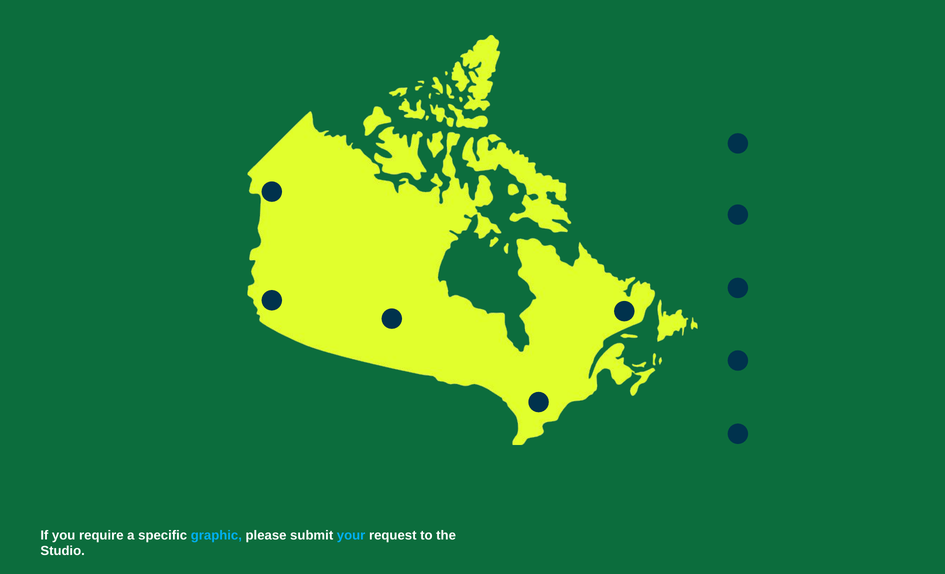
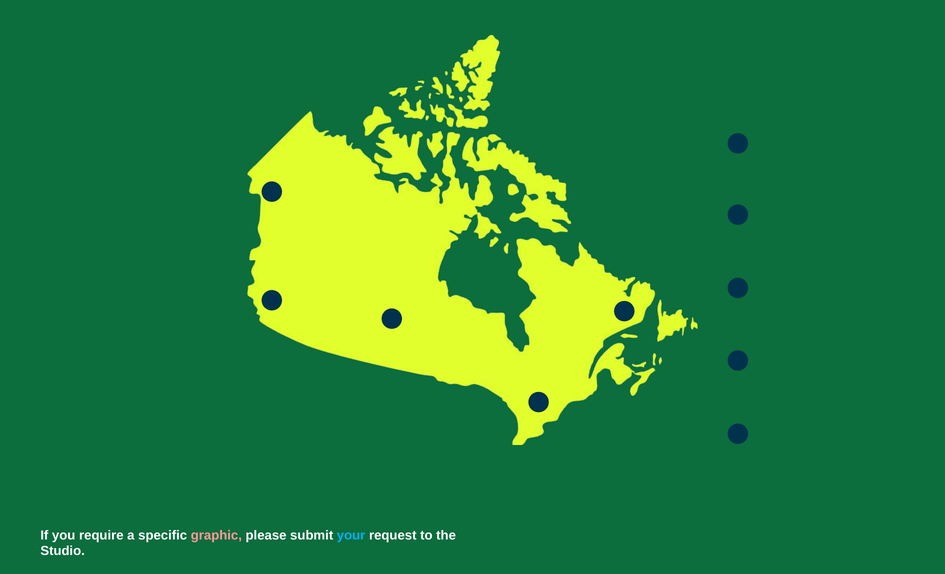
graphic colour: light blue -> pink
